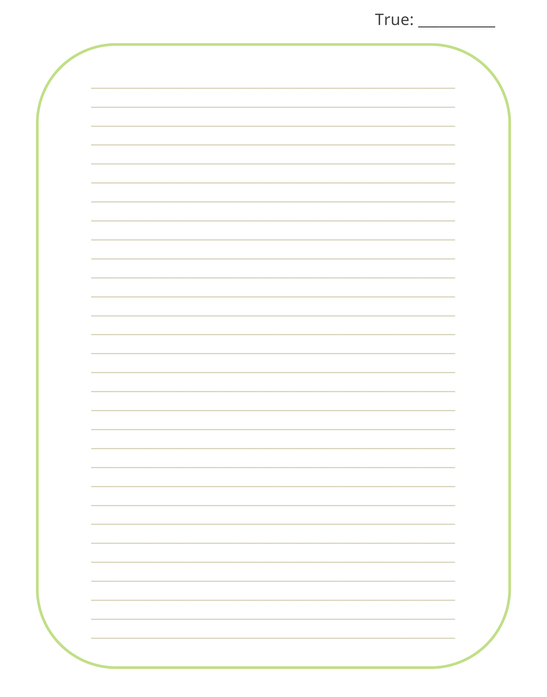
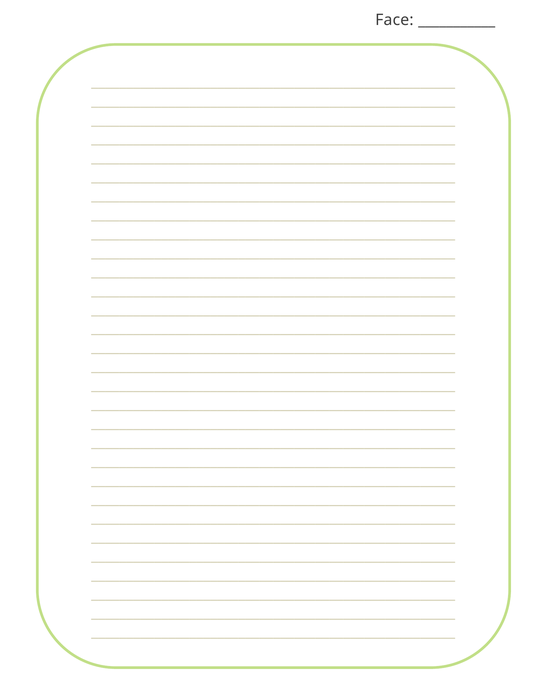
True: True -> Face
